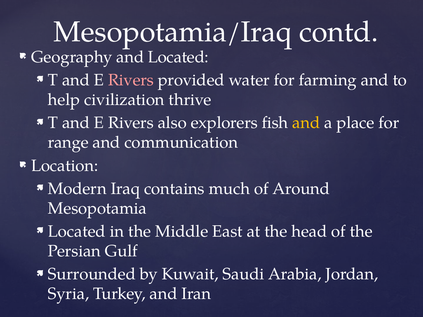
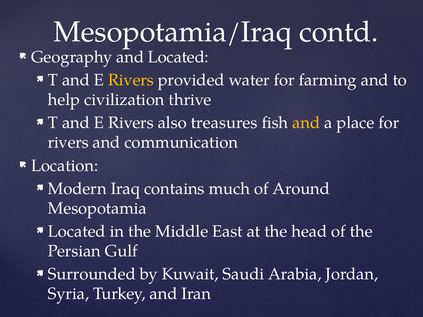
Rivers at (131, 80) colour: pink -> yellow
explorers: explorers -> treasures
range at (68, 143): range -> rivers
